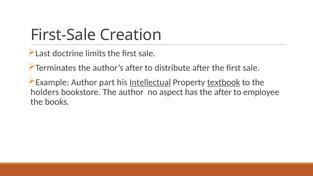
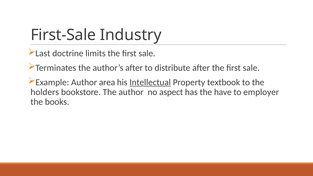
Creation: Creation -> Industry
part: part -> area
textbook underline: present -> none
the after: after -> have
employee: employee -> employer
